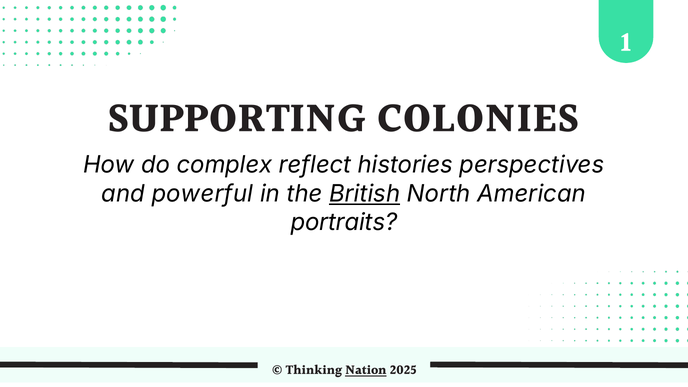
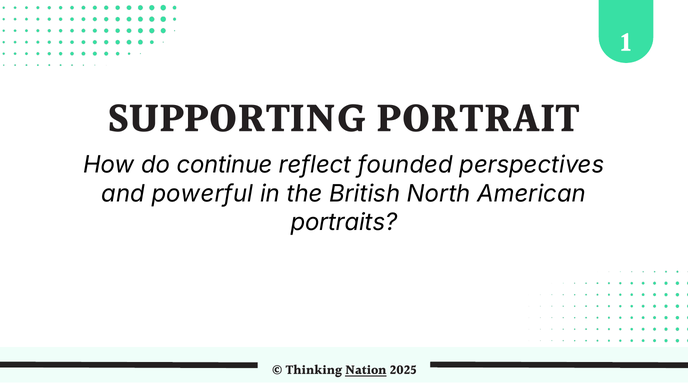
COLONIES: COLONIES -> PORTRAIT
complex: complex -> continue
histories: histories -> founded
British underline: present -> none
